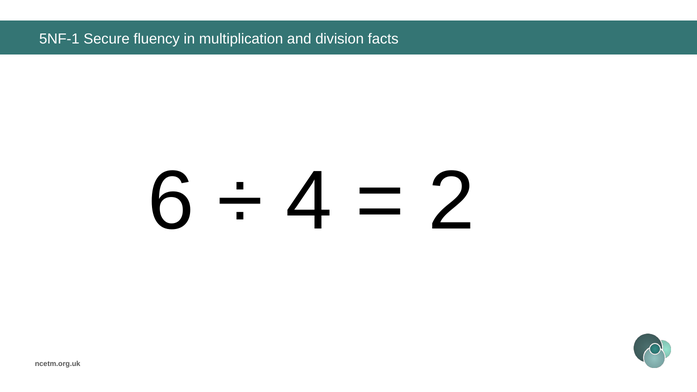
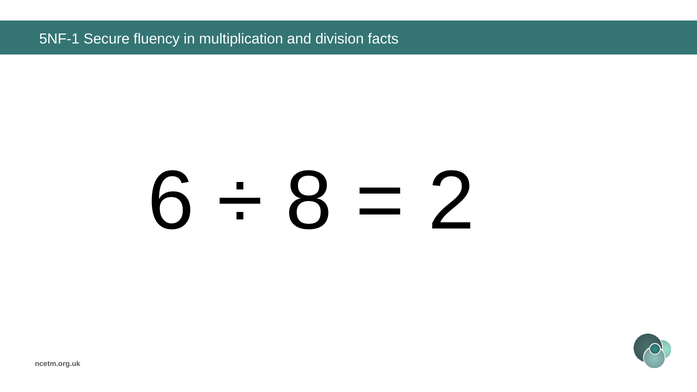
4: 4 -> 8
